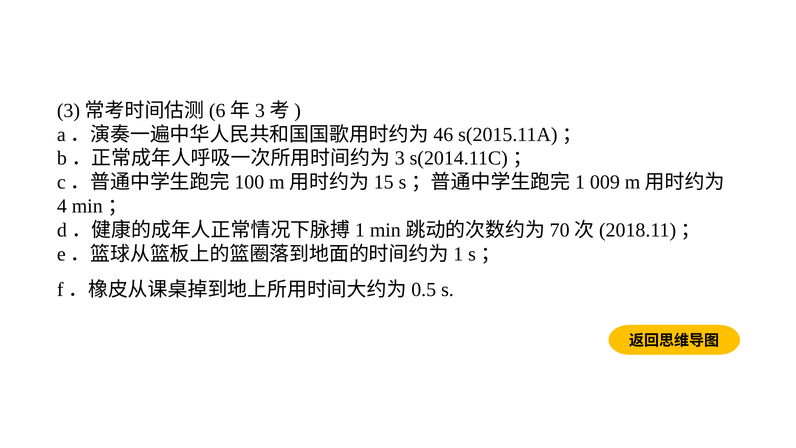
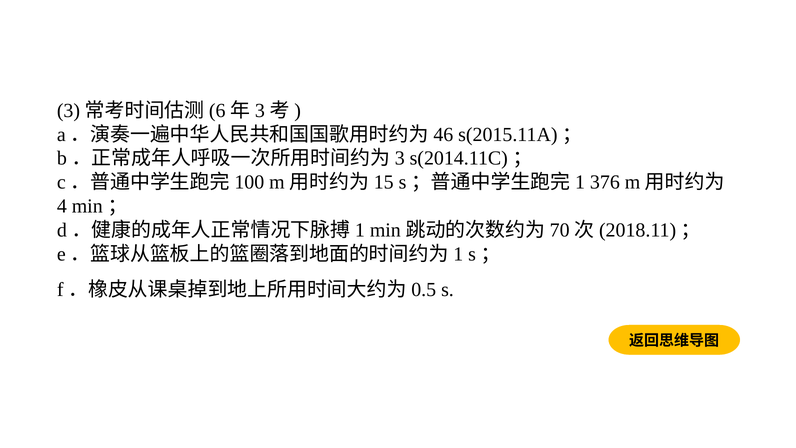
009: 009 -> 376
